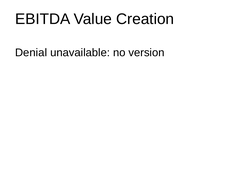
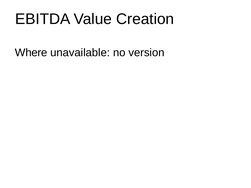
Denial: Denial -> Where
